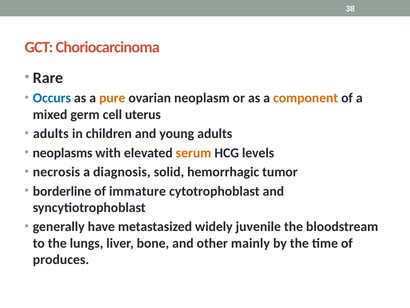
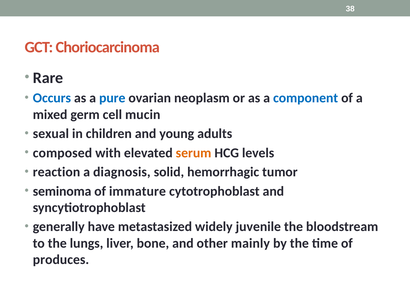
pure colour: orange -> blue
component colour: orange -> blue
uterus: uterus -> mucin
adults at (51, 133): adults -> sexual
neoplasms: neoplasms -> composed
necrosis: necrosis -> reaction
borderline: borderline -> seminoma
